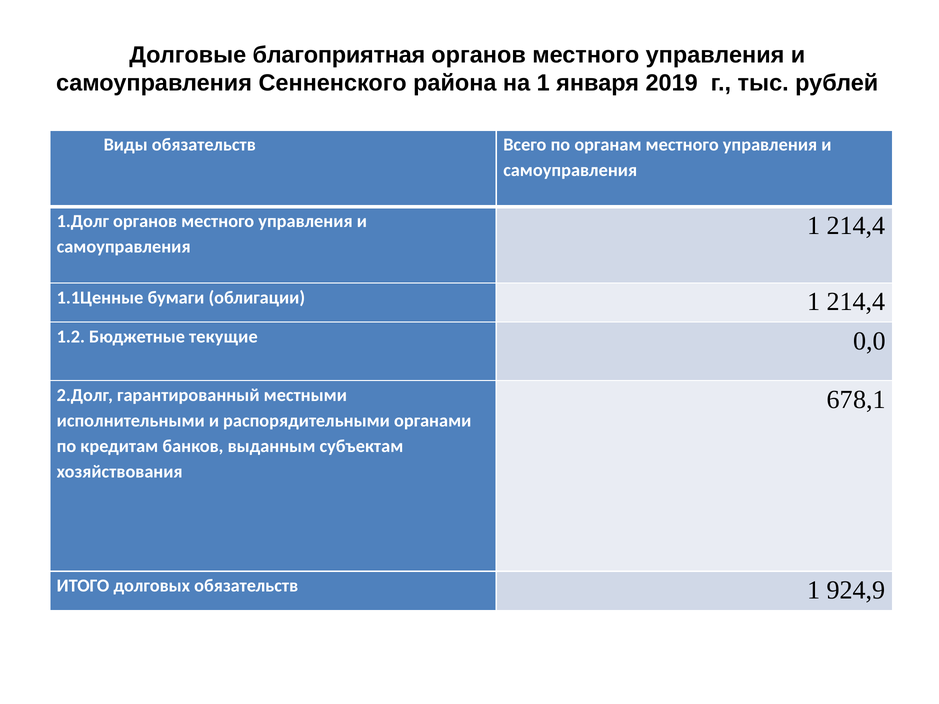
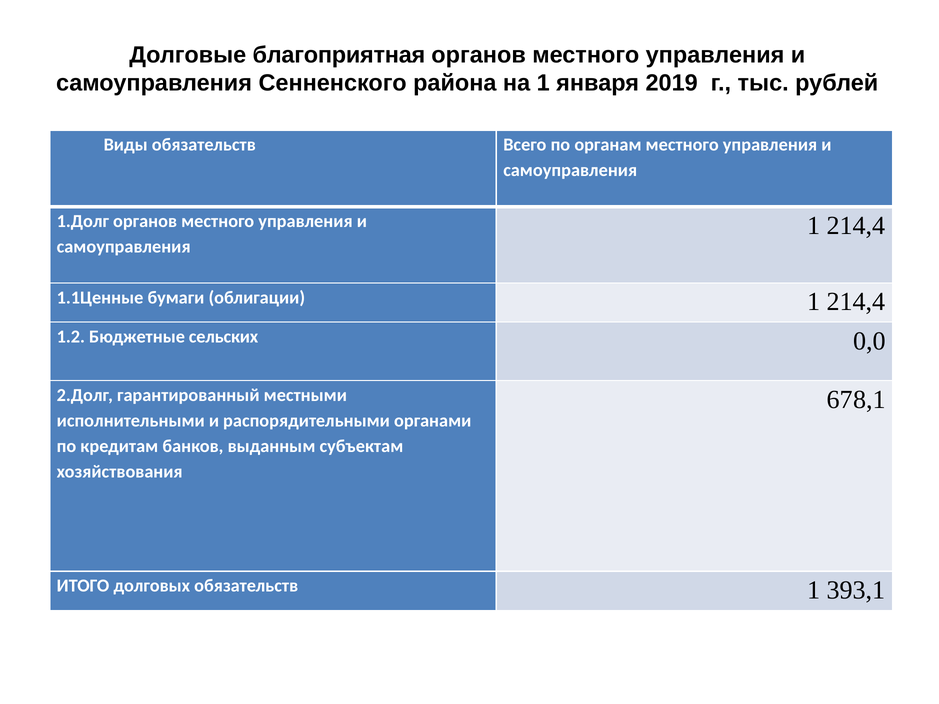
текущие: текущие -> сельских
924,9: 924,9 -> 393,1
